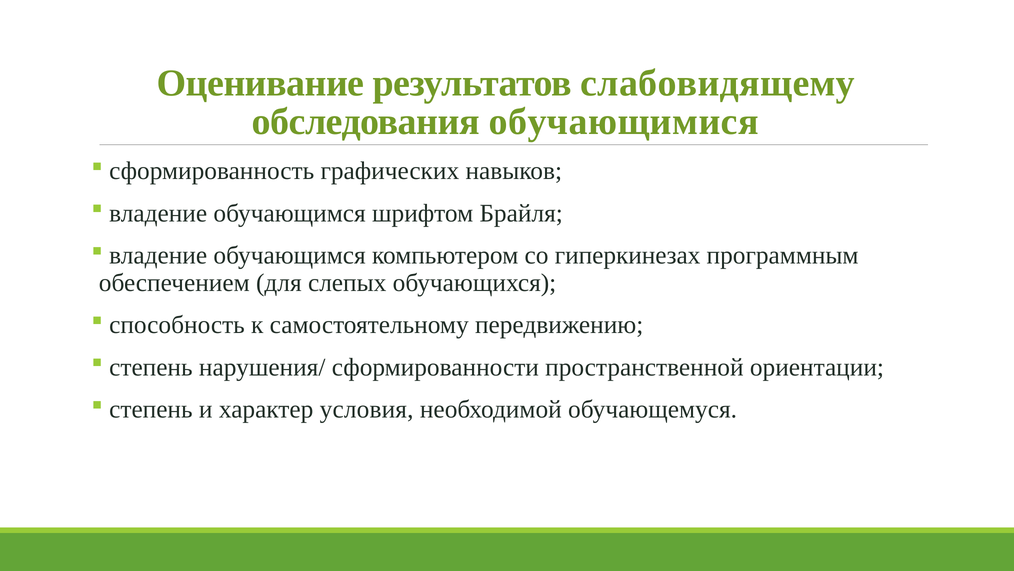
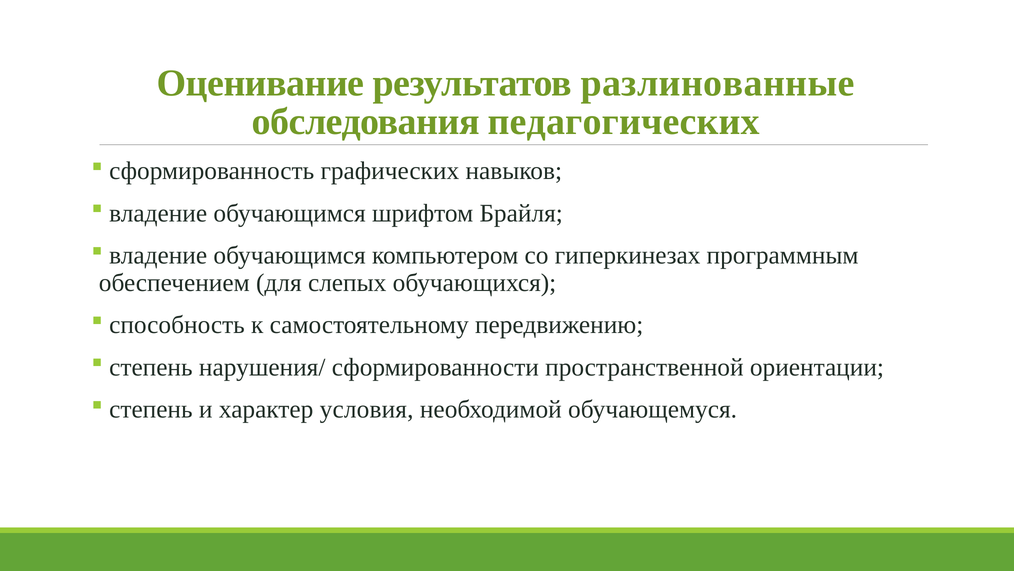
слабовидящему: слабовидящему -> разлинованные
обучающимися: обучающимися -> педагогических
